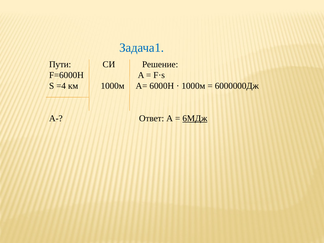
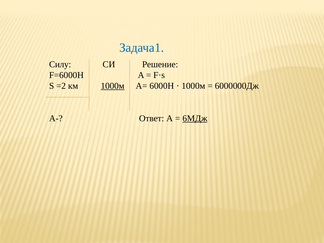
Пути: Пути -> Силу
=4: =4 -> =2
1000м at (113, 86) underline: none -> present
